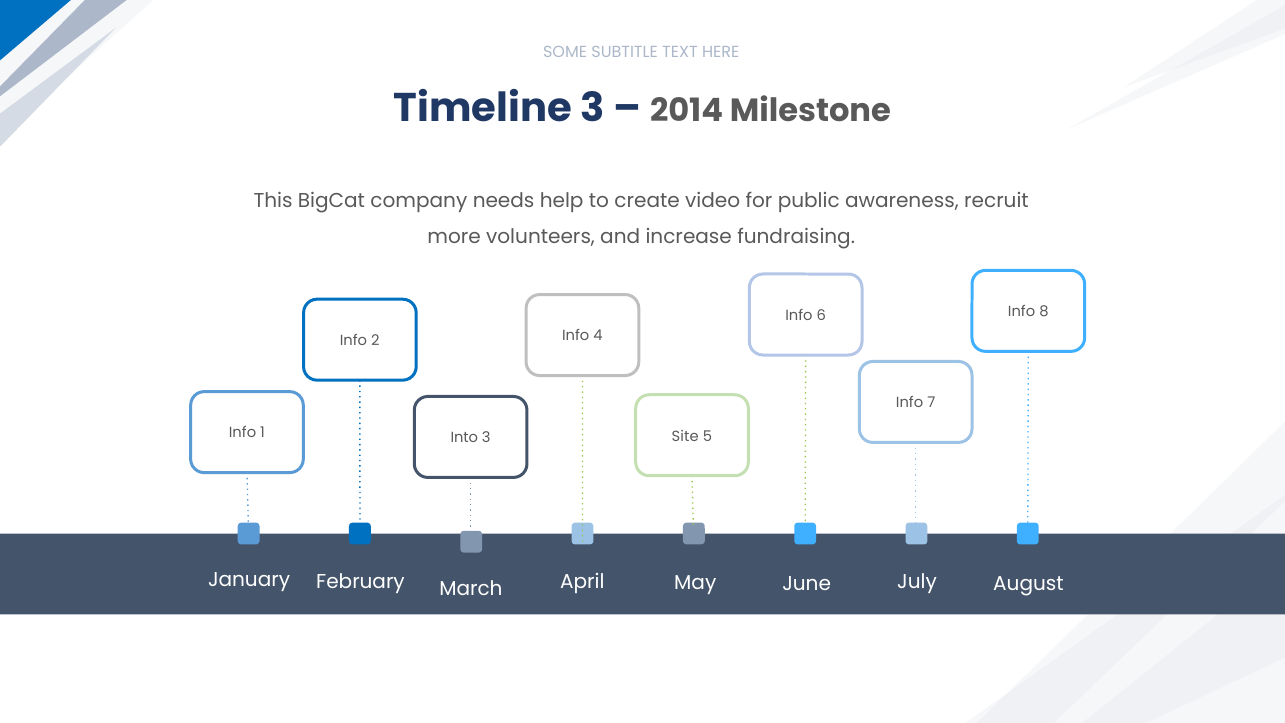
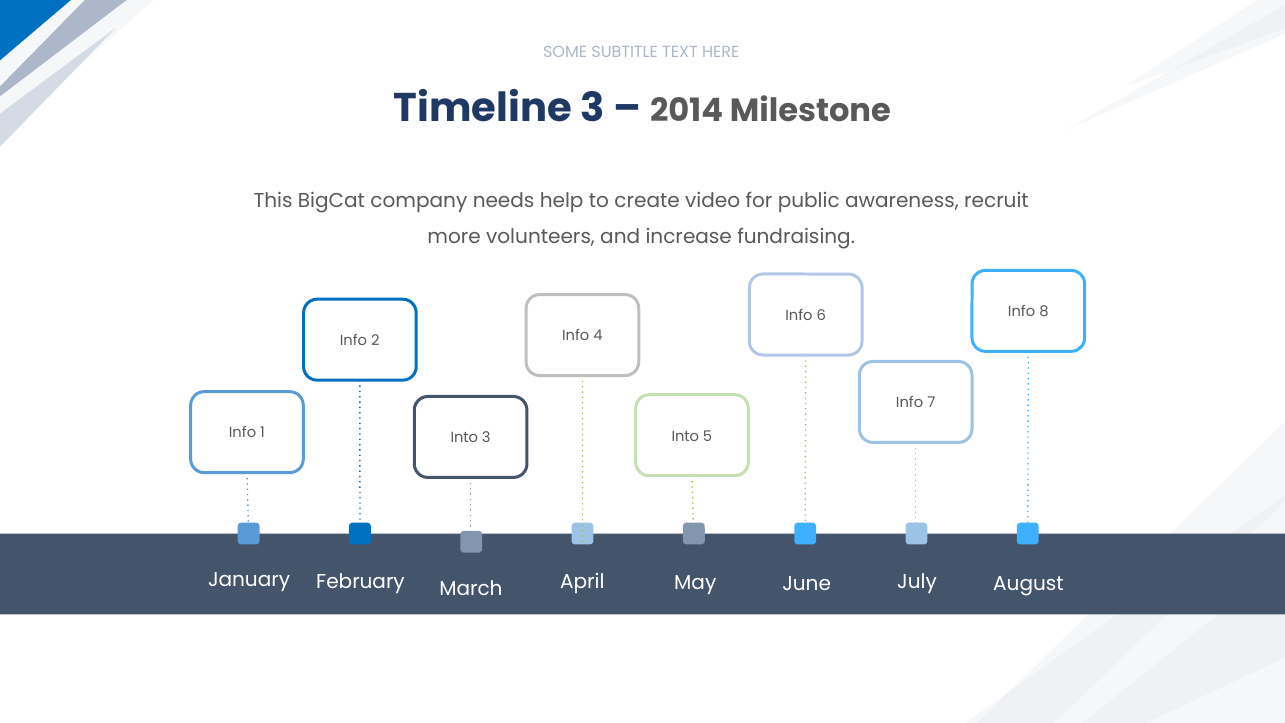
Site at (685, 436): Site -> Into
